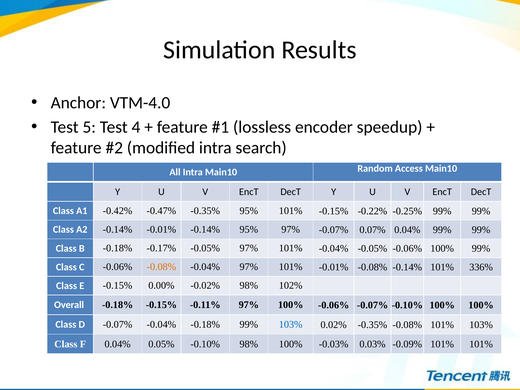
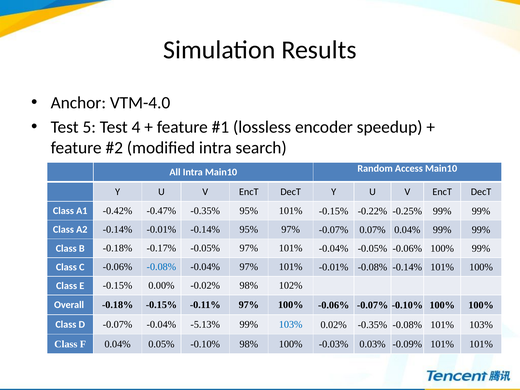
-0.08% at (161, 267) colour: orange -> blue
101% 336%: 336% -> 100%
-0.04% -0.18%: -0.18% -> -5.13%
